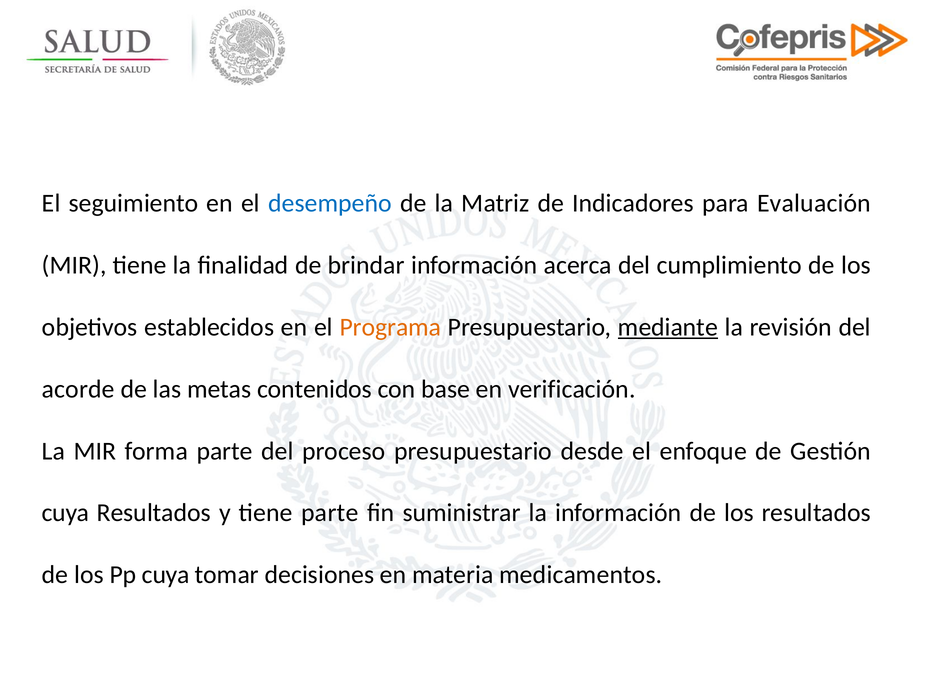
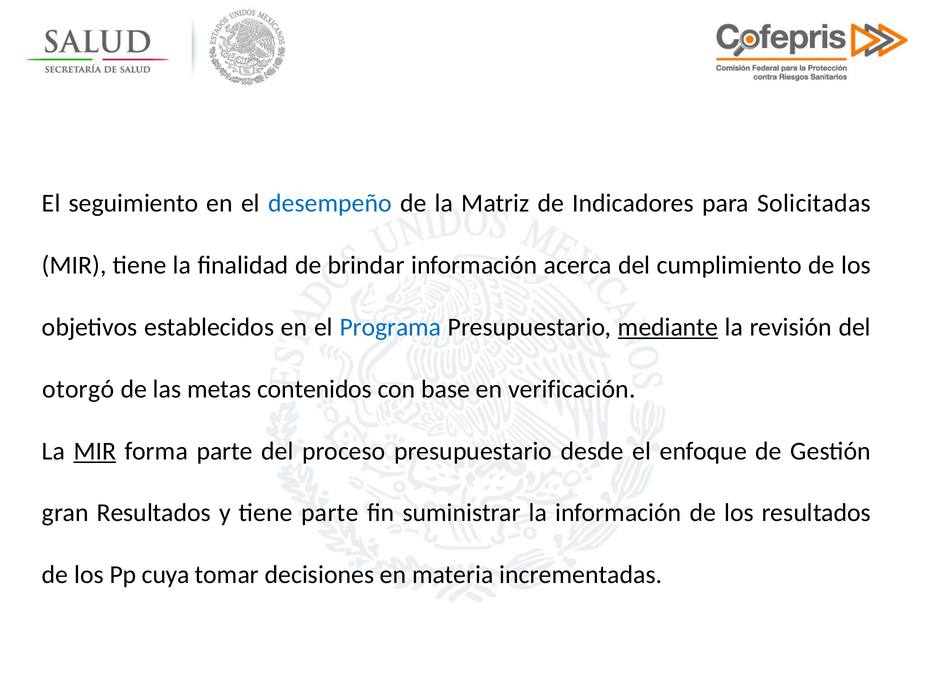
Evaluación: Evaluación -> Solicitadas
Programa colour: orange -> blue
acorde: acorde -> otorgó
MIR at (95, 451) underline: none -> present
cuya at (65, 513): cuya -> gran
medicamentos: medicamentos -> incrementadas
